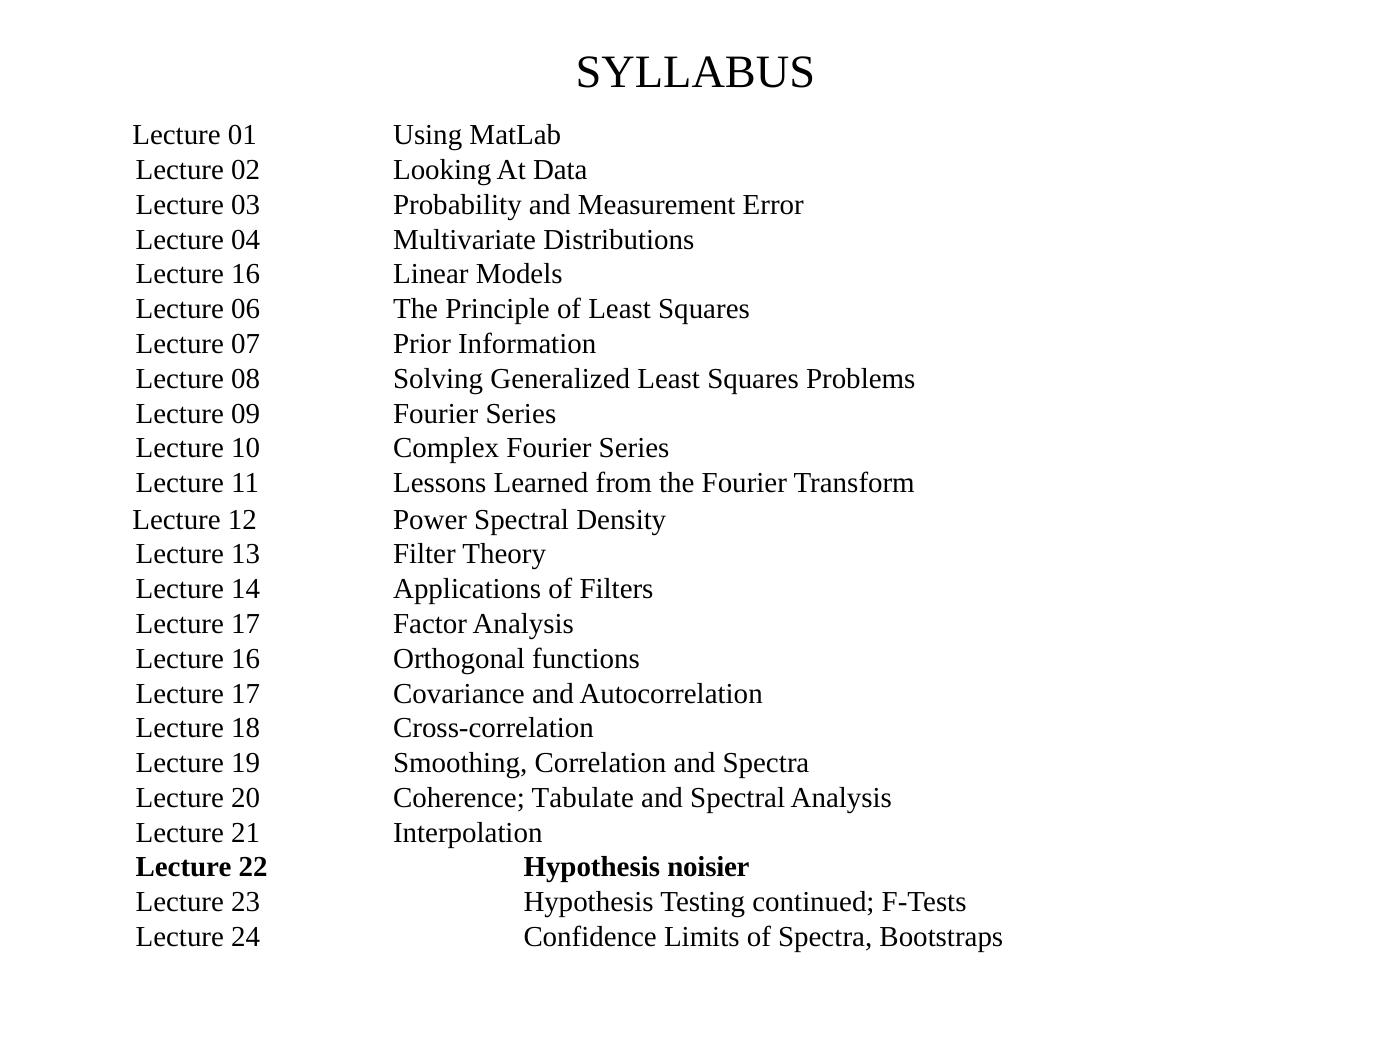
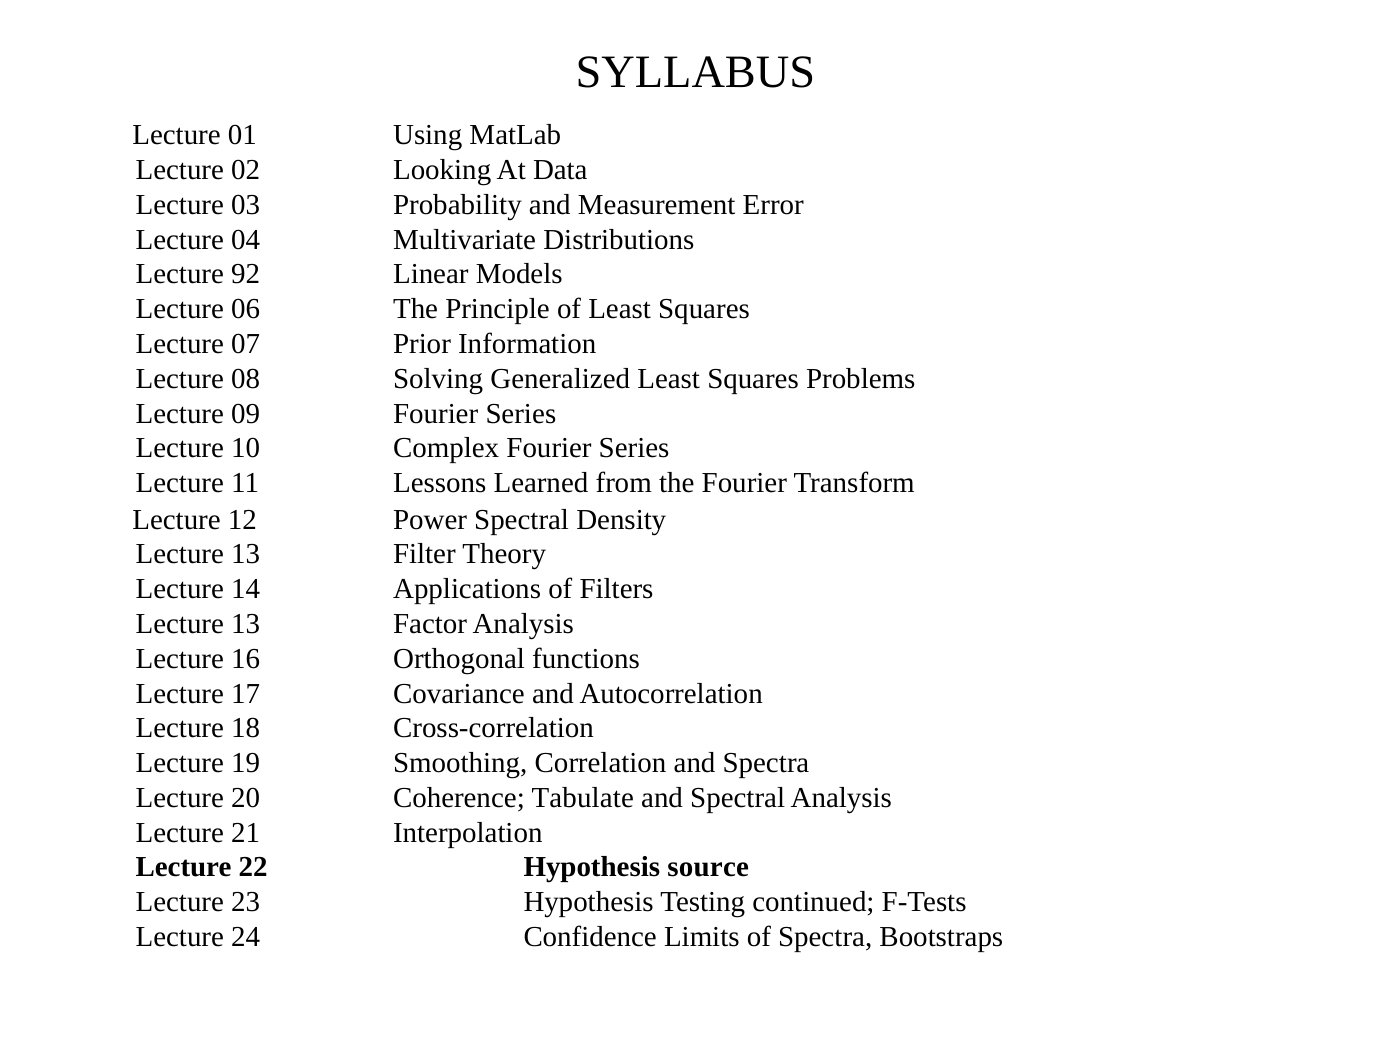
16 at (246, 274): 16 -> 92
17 at (246, 624): 17 -> 13
noisier: noisier -> source
